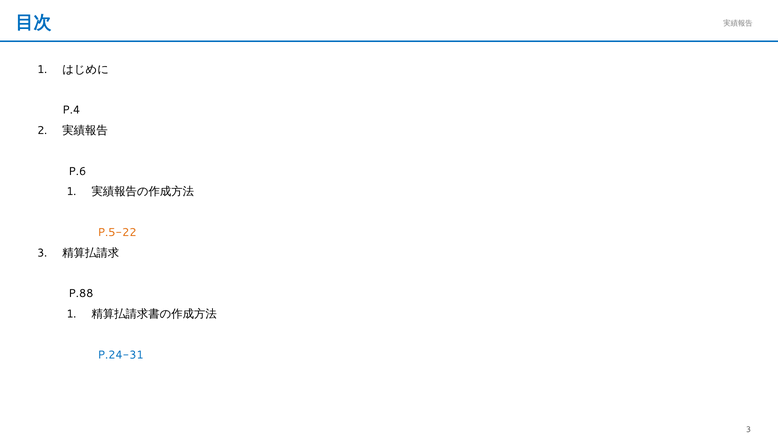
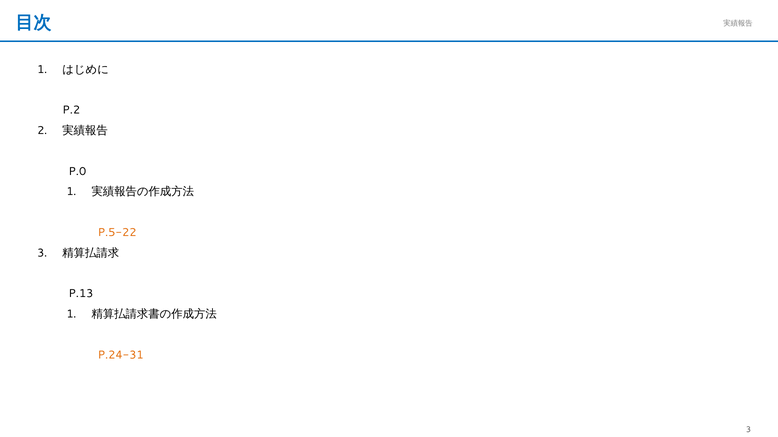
P.4: P.4 -> P.2
P.6: P.6 -> P.0
P.88: P.88 -> P.13
P.24-31 colour: blue -> orange
